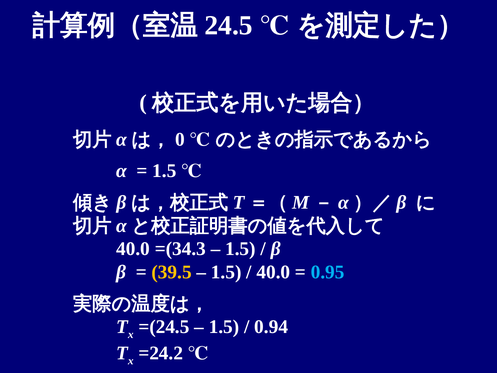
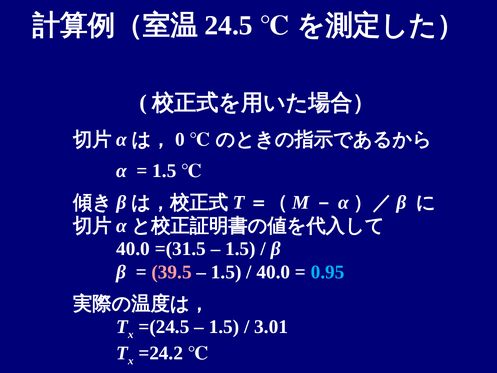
=(34.3: =(34.3 -> =(31.5
39.5 colour: yellow -> pink
0.94: 0.94 -> 3.01
